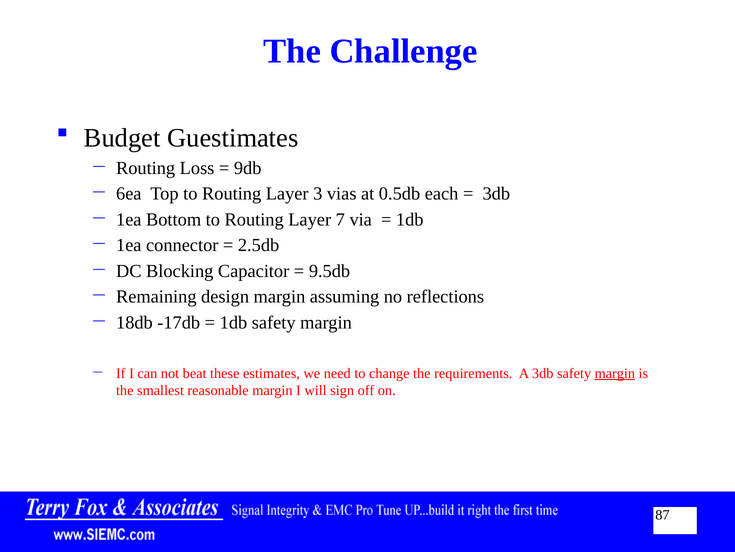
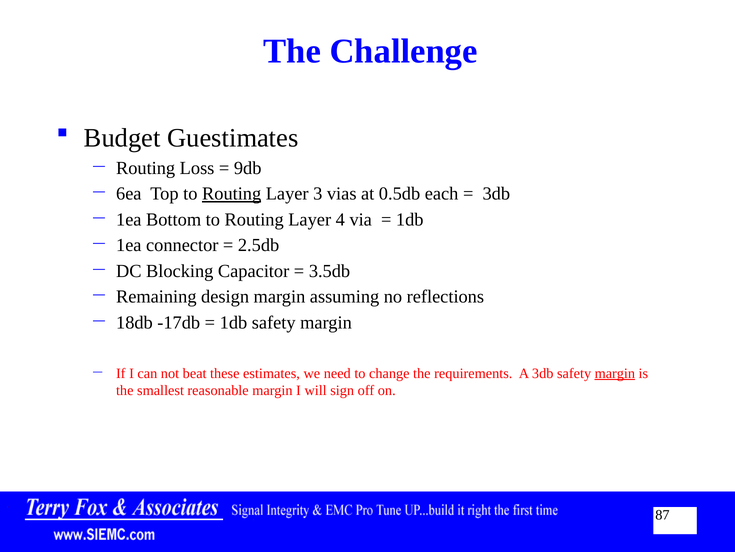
Routing at (232, 194) underline: none -> present
7: 7 -> 4
9.5db: 9.5db -> 3.5db
